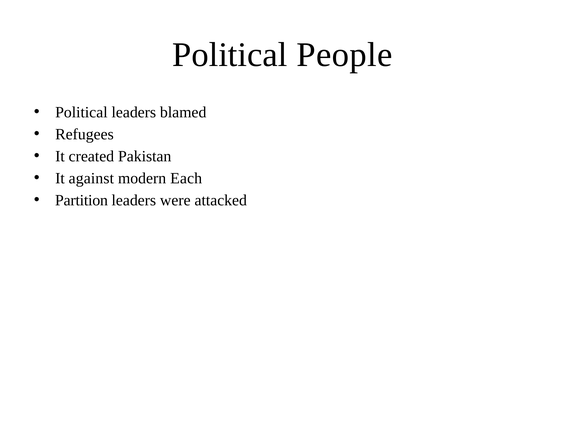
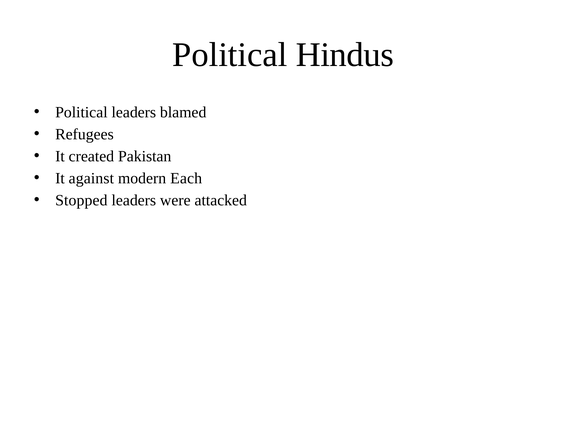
People: People -> Hindus
Partition: Partition -> Stopped
